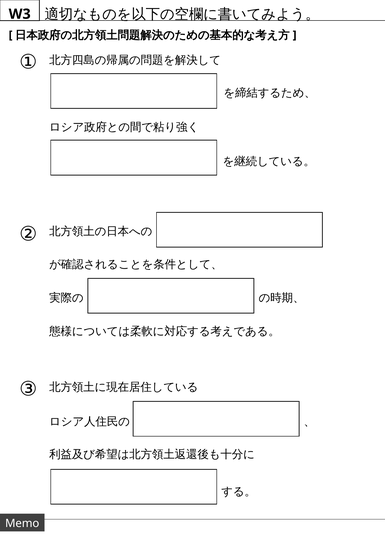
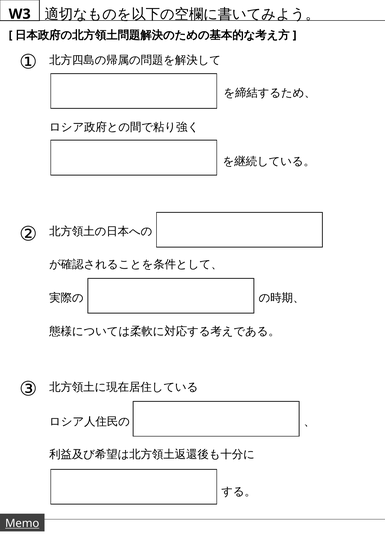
Memo underline: none -> present
